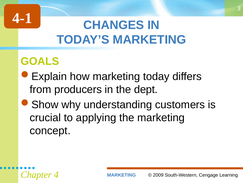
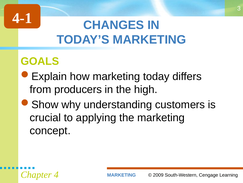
dept: dept -> high
